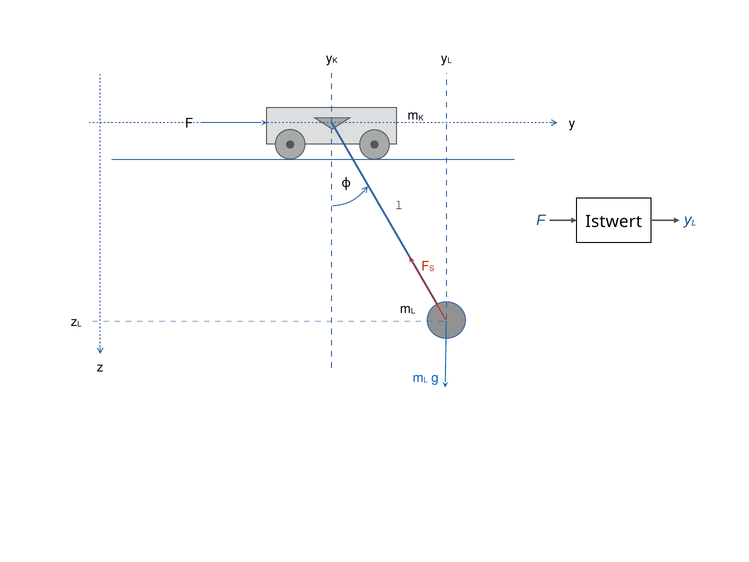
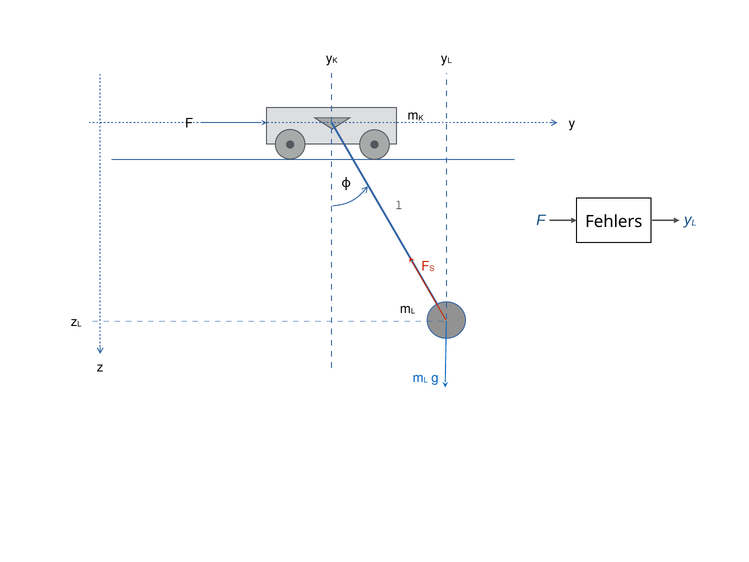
Istwert: Istwert -> Fehlers
